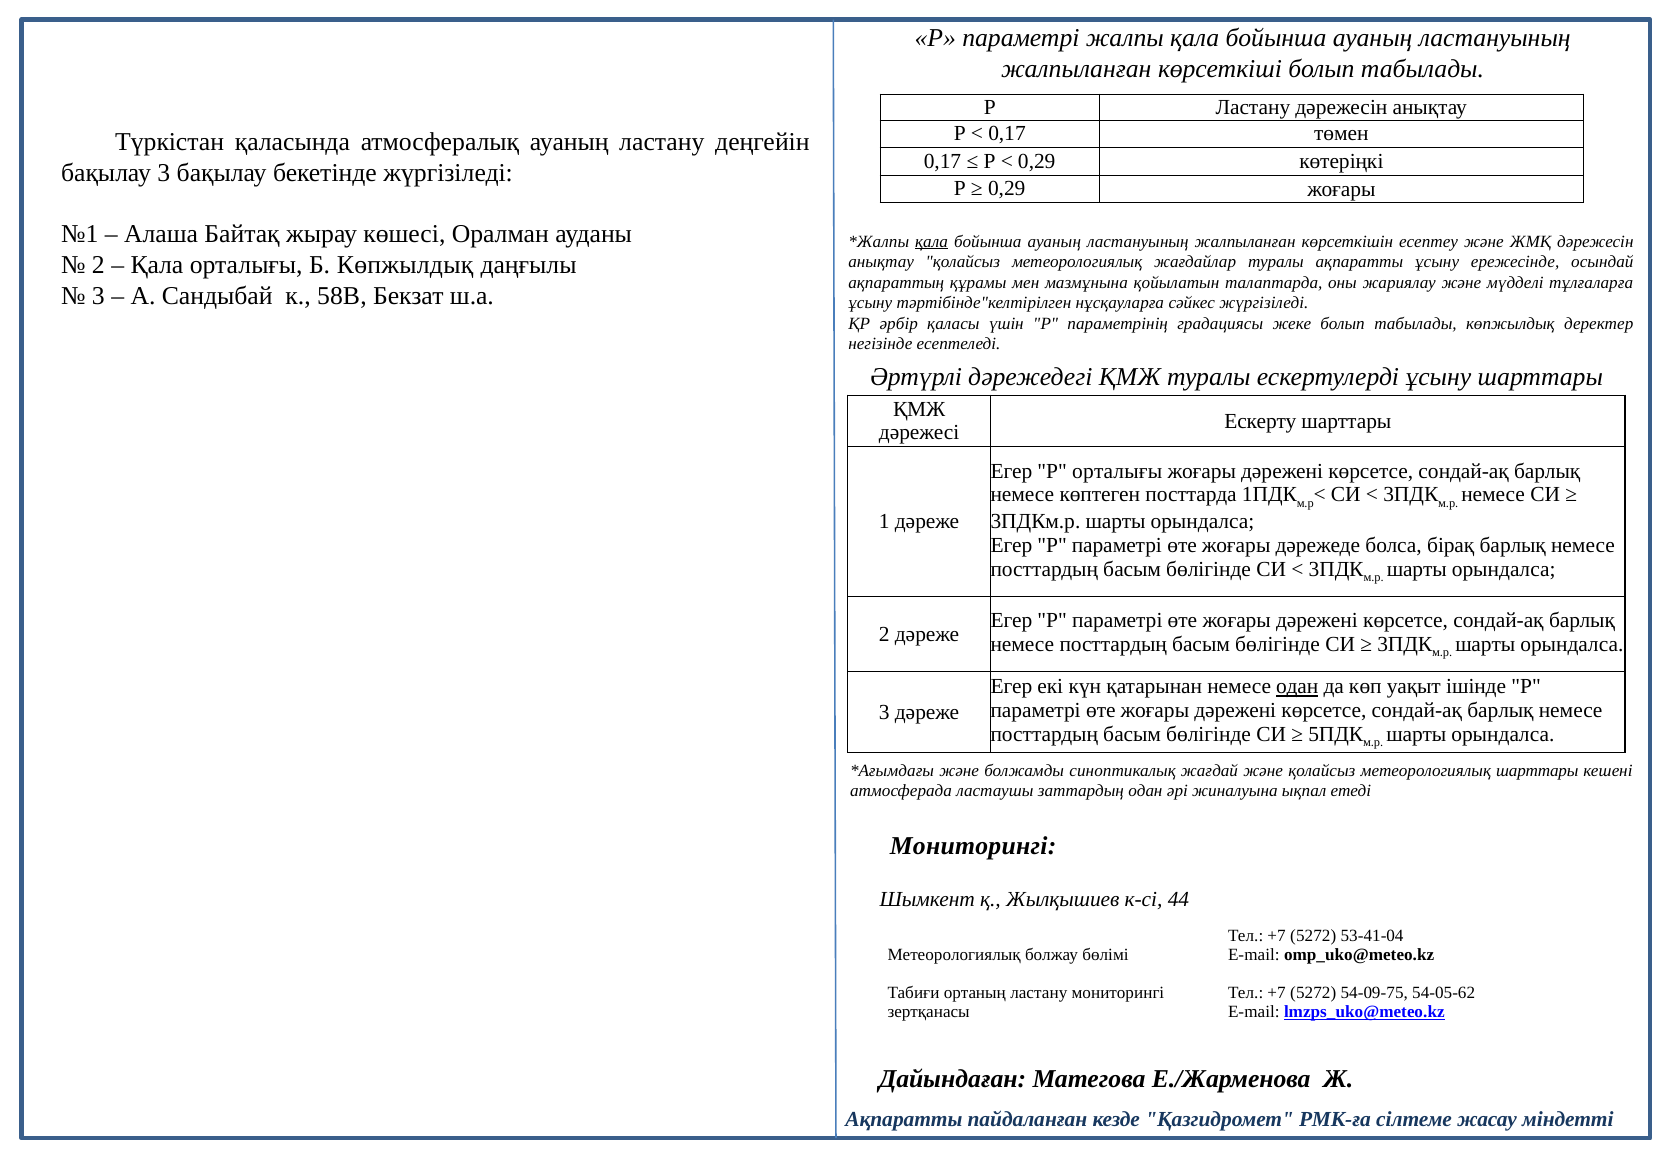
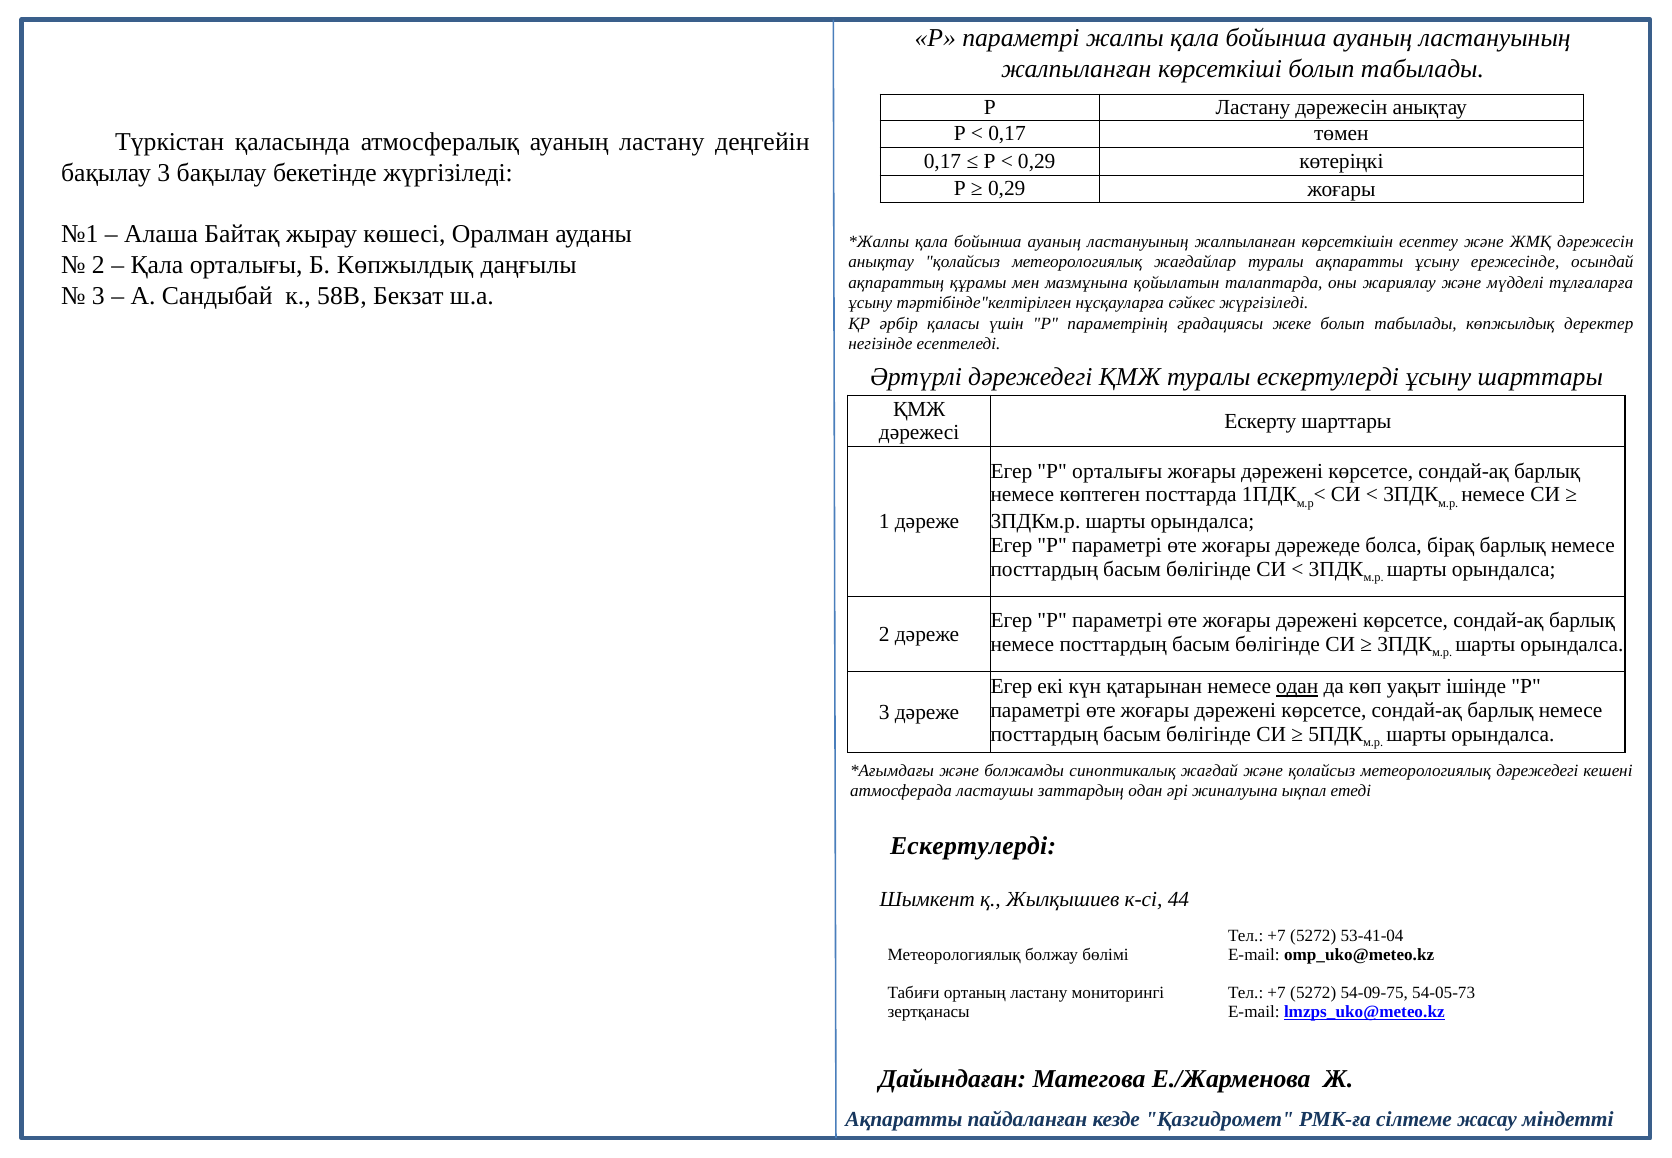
қала at (932, 241) underline: present -> none
метеорологиялық шарттары: шарттары -> дәрежедегі
Мониторингі at (973, 846): Мониторингі -> Ескертулерді
54-05-62: 54-05-62 -> 54-05-73
